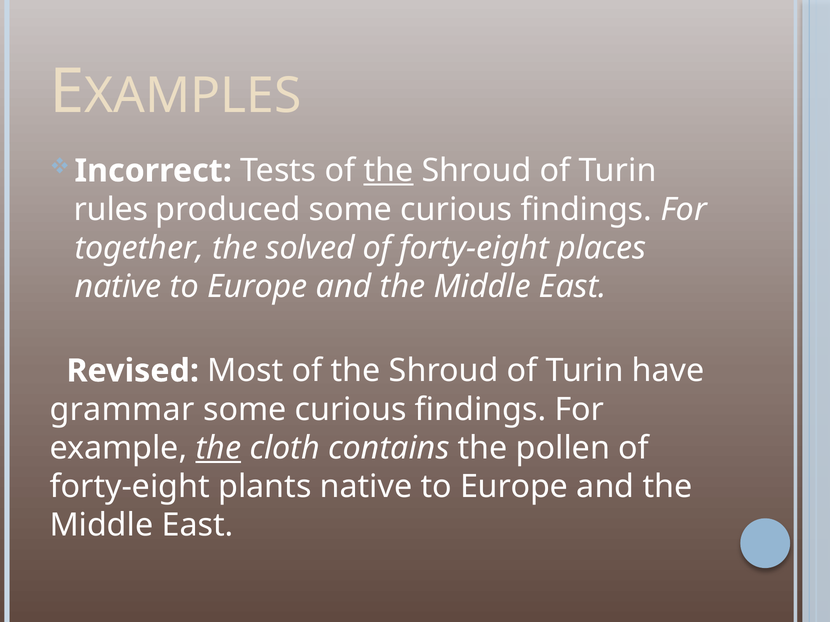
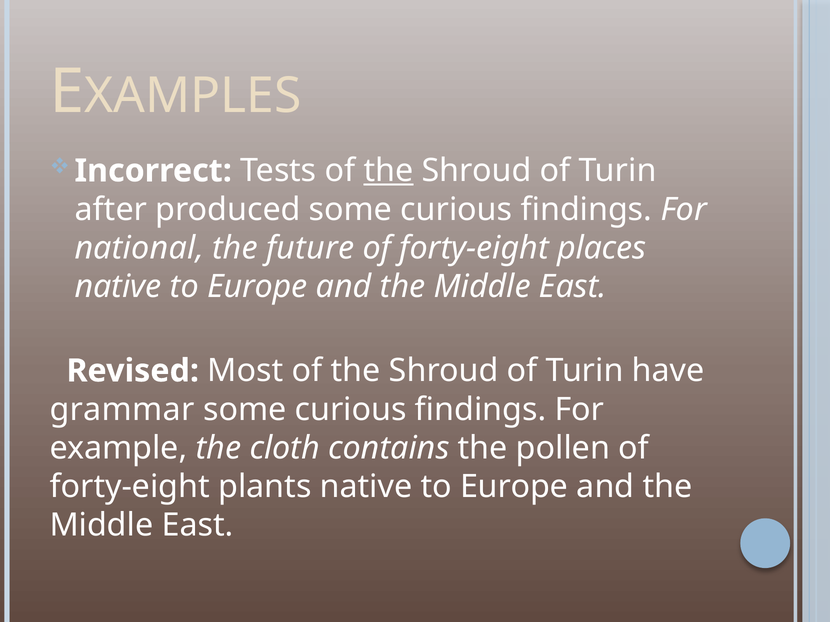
rules: rules -> after
together: together -> national
solved: solved -> future
the at (218, 448) underline: present -> none
